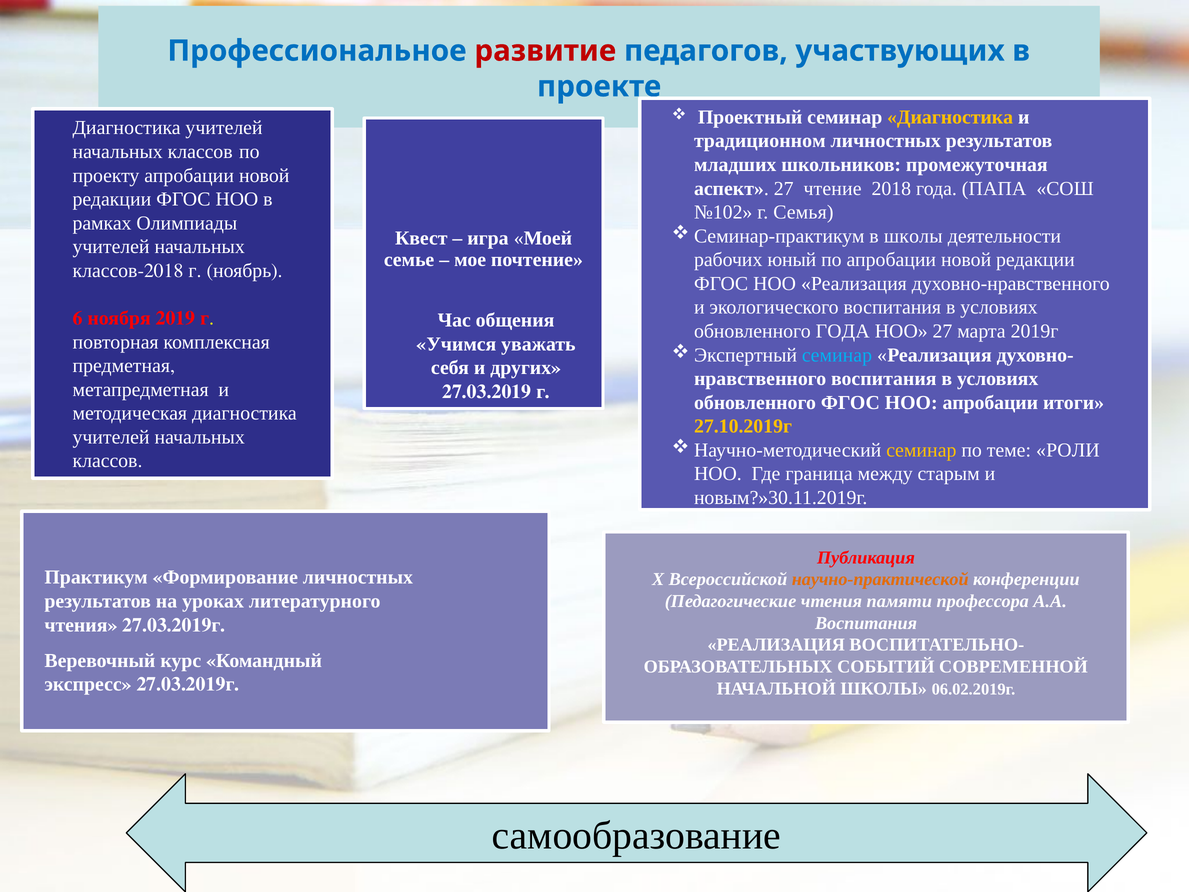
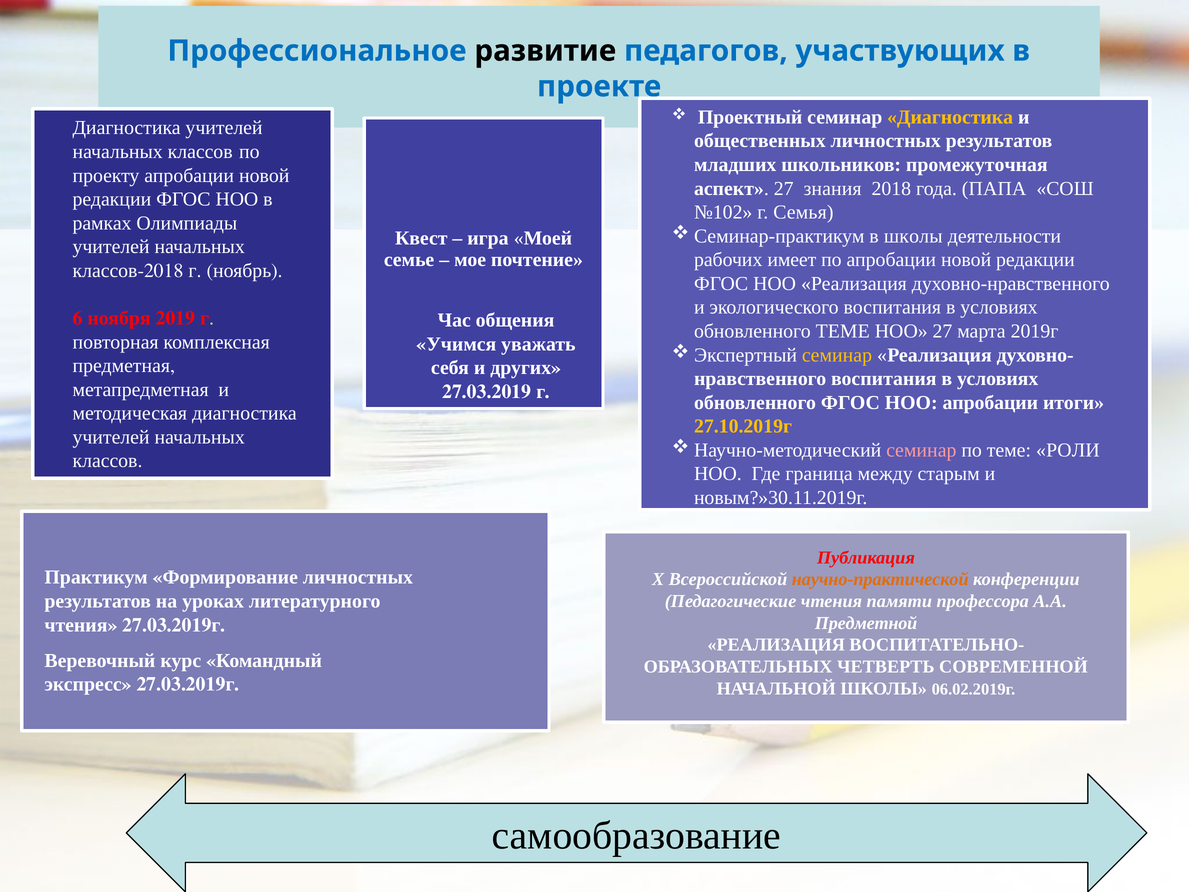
развитие colour: red -> black
традиционном: традиционном -> общественных
чтение: чтение -> знания
юный: юный -> имеет
обновленного ГОДА: ГОДА -> ТЕМЕ
семинар at (837, 355) colour: light blue -> yellow
семинар at (921, 450) colour: yellow -> pink
Воспитания at (866, 623): Воспитания -> Предметной
СОБЫТИЙ: СОБЫТИЙ -> ЧЕТВЕРТЬ
